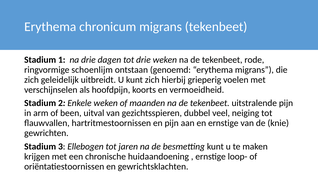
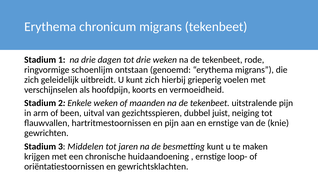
veel: veel -> juist
Ellebogen: Ellebogen -> Middelen
